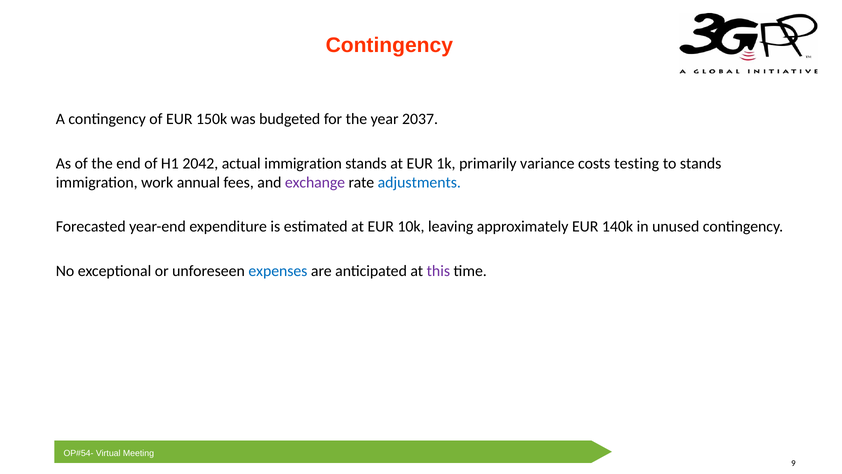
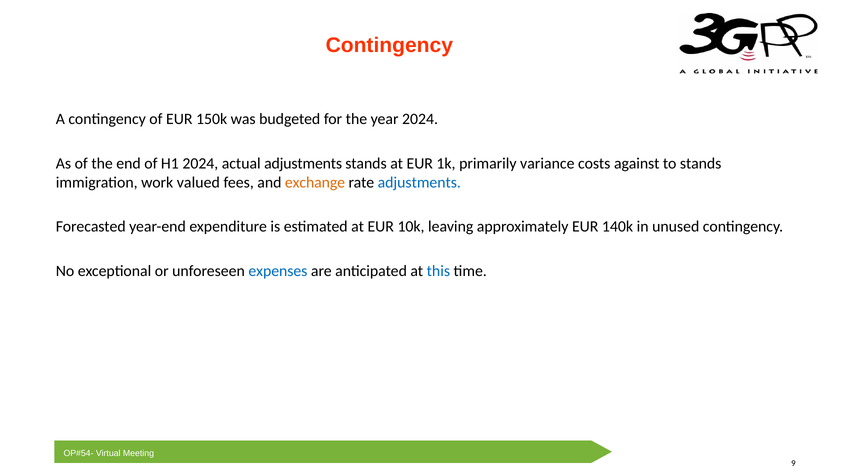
year 2037: 2037 -> 2024
H1 2042: 2042 -> 2024
actual immigration: immigration -> adjustments
testing: testing -> against
annual: annual -> valued
exchange colour: purple -> orange
this colour: purple -> blue
